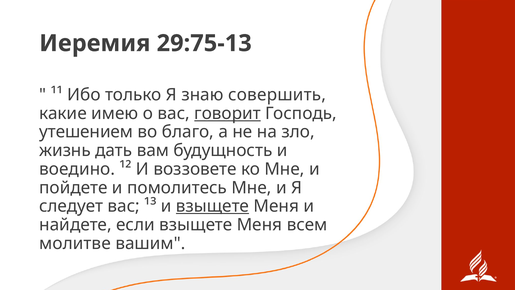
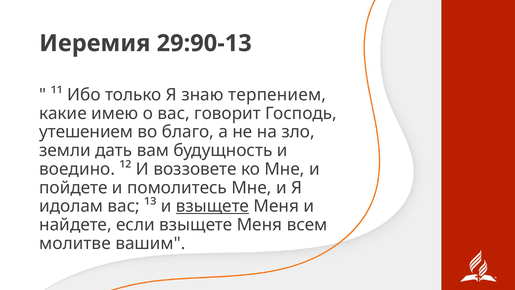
29:75-13: 29:75-13 -> 29:90-13
совершить: совершить -> терпением
говорит underline: present -> none
жизнь: жизнь -> земли
следует: следует -> идолам
